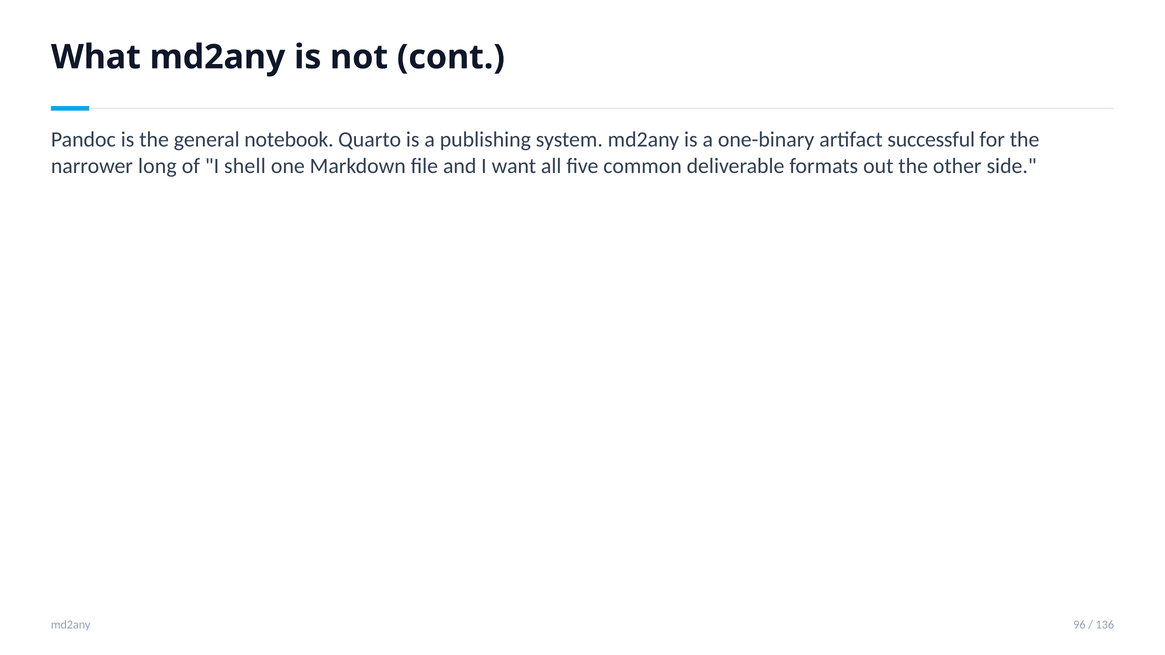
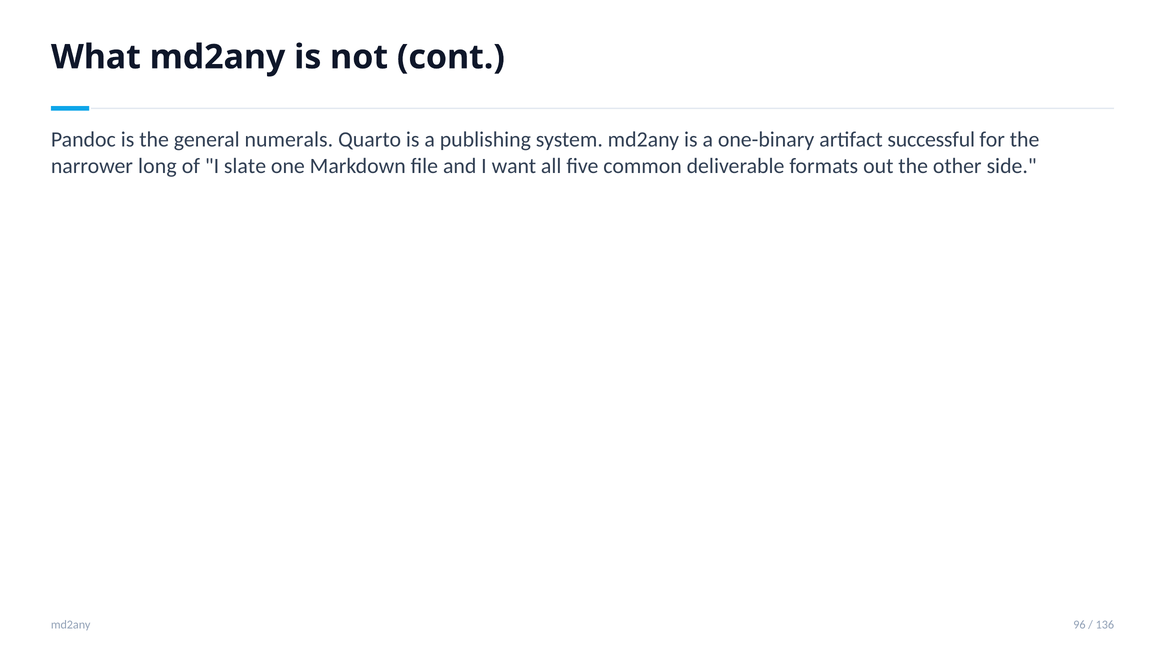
notebook: notebook -> numerals
shell: shell -> slate
